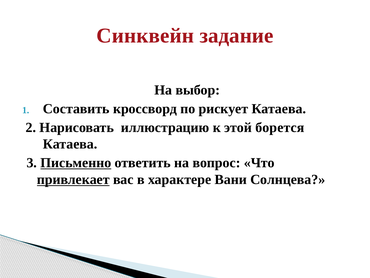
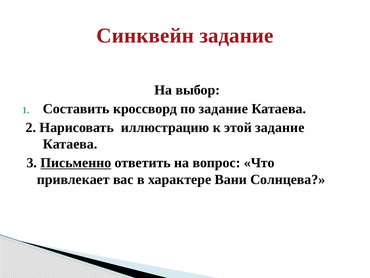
по рискует: рискует -> задание
этой борется: борется -> задание
привлекает underline: present -> none
